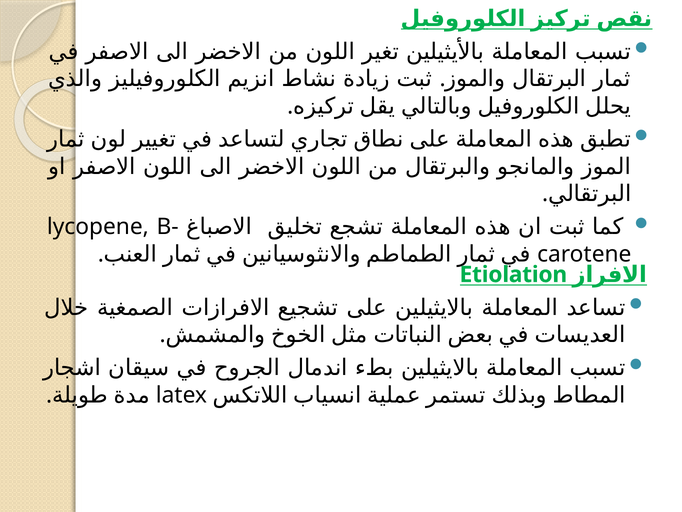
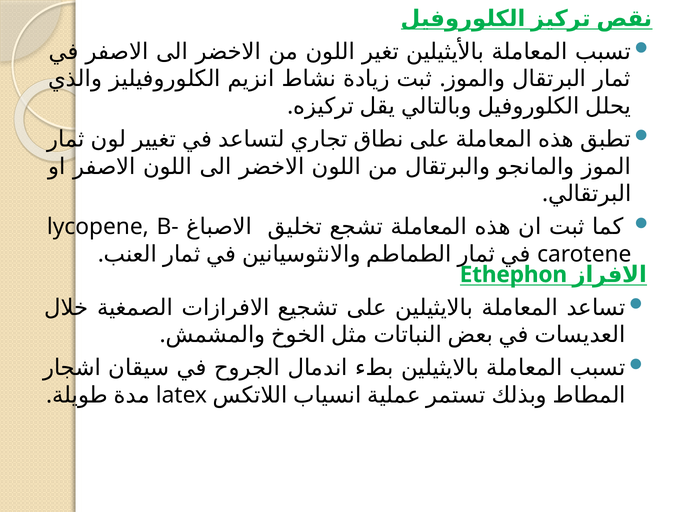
Etiolation: Etiolation -> Ethephon
